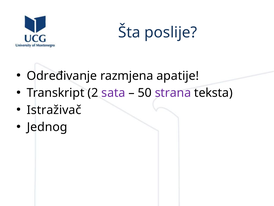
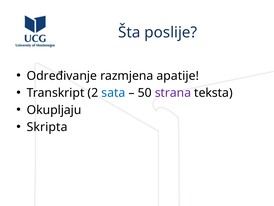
sata colour: purple -> blue
Istraživač: Istraživač -> Okupljaju
Jednog: Jednog -> Skripta
